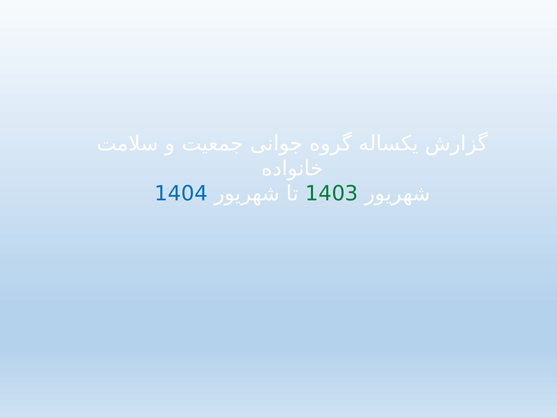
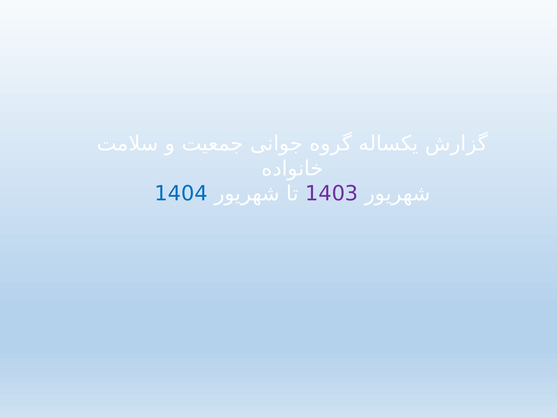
1403 colour: green -> purple
